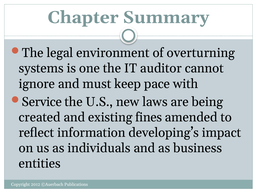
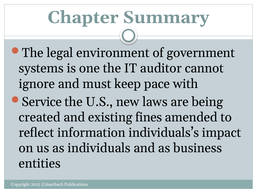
overturning: overturning -> government
developing’s: developing’s -> individuals’s
